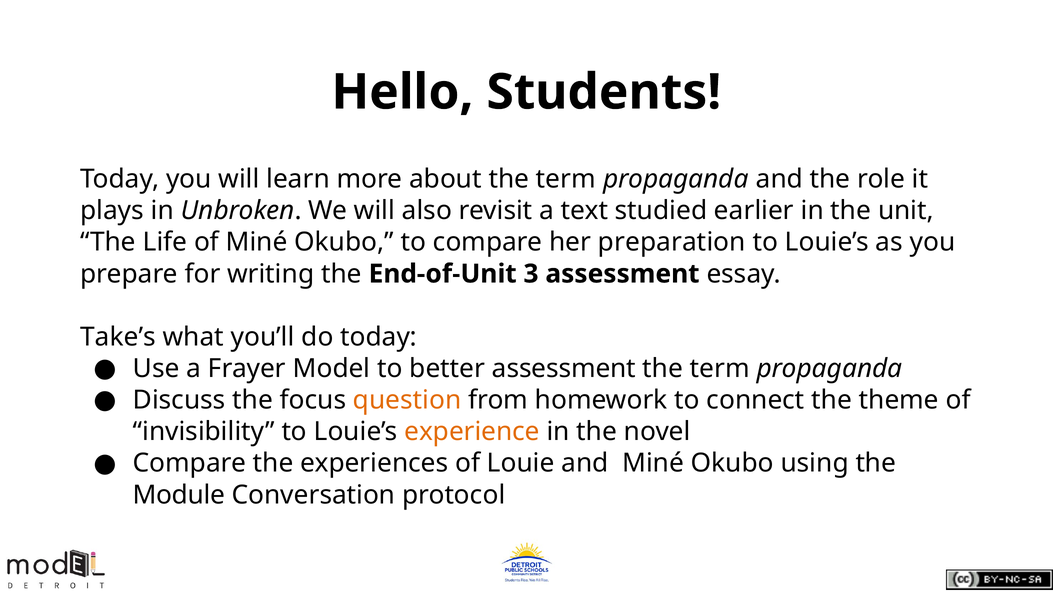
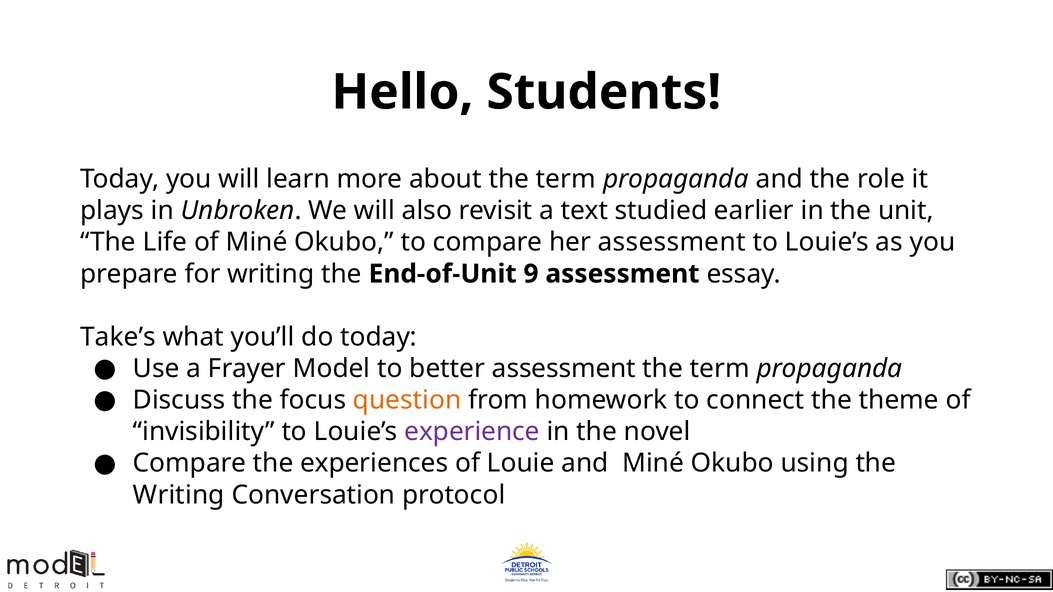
her preparation: preparation -> assessment
3: 3 -> 9
experience colour: orange -> purple
Module at (179, 495): Module -> Writing
